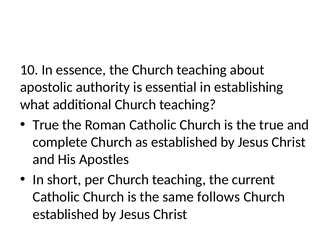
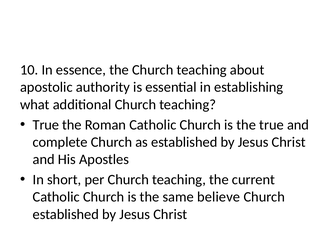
follows: follows -> believe
